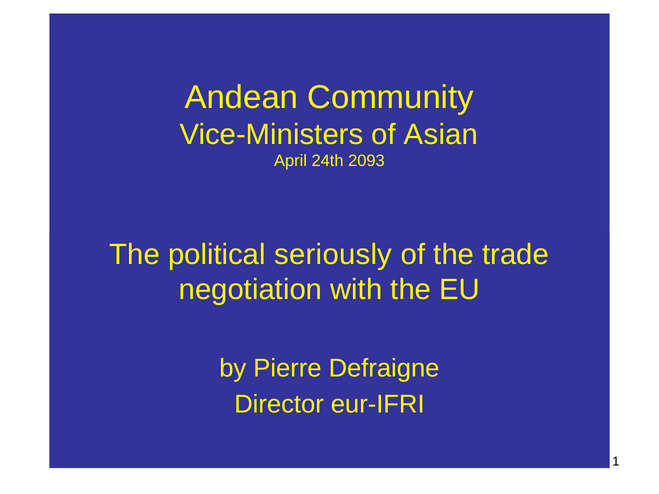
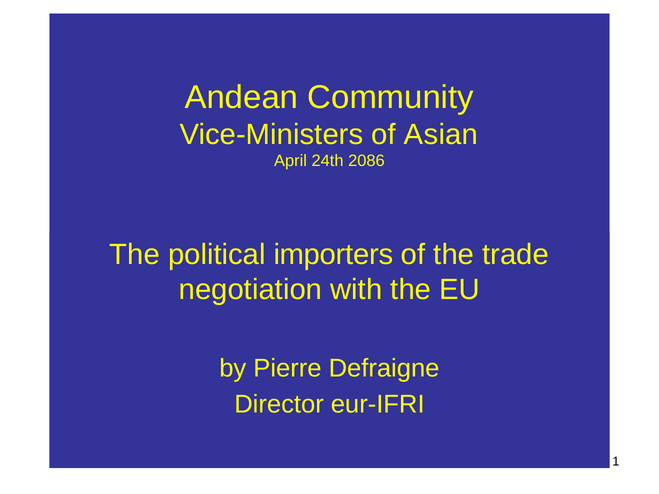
2093: 2093 -> 2086
seriously: seriously -> importers
